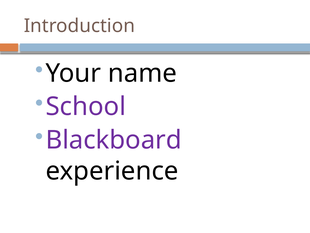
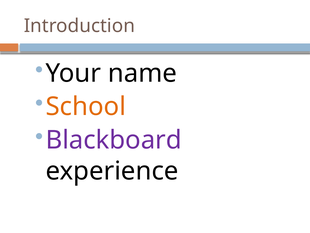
School colour: purple -> orange
